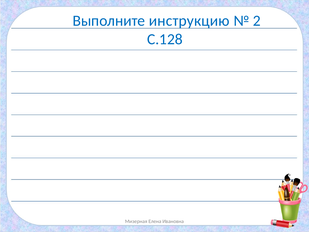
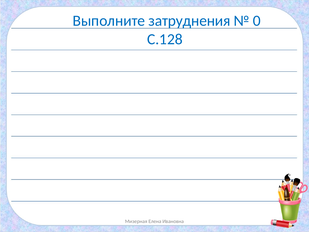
инструкцию: инструкцию -> затруднения
2: 2 -> 0
